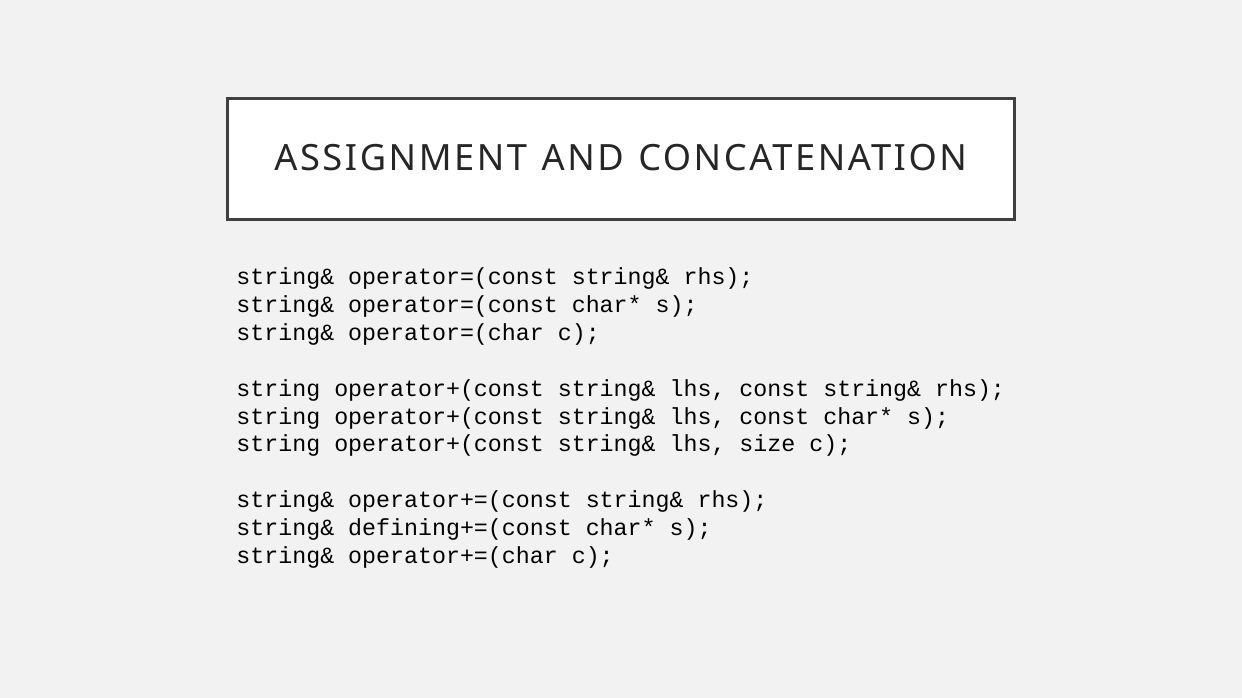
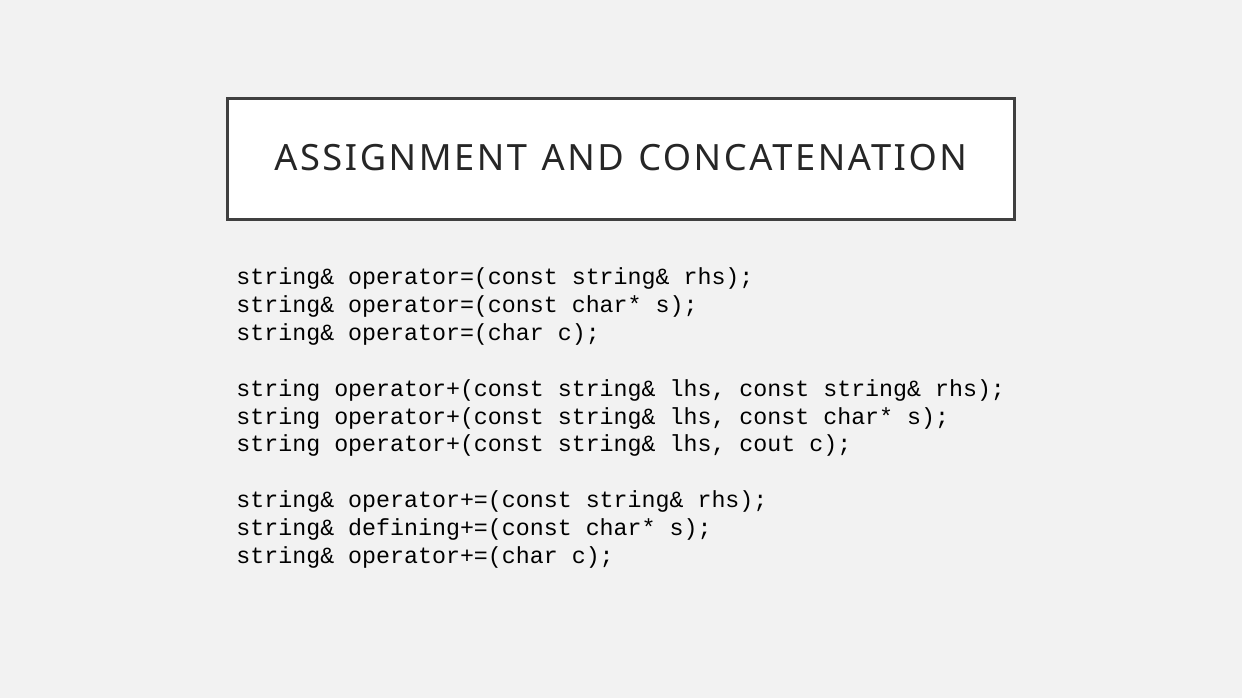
size: size -> cout
